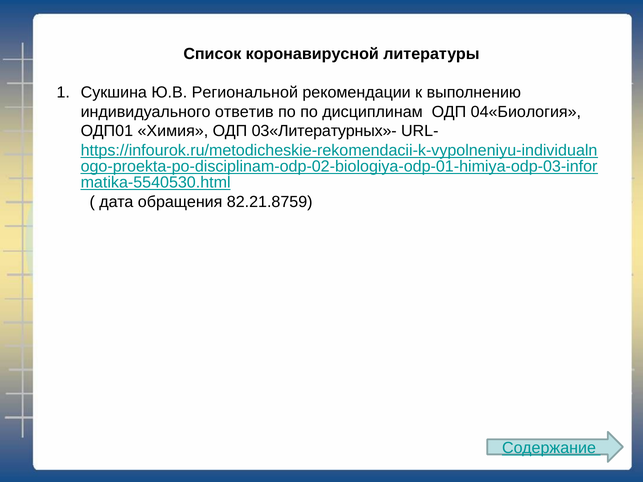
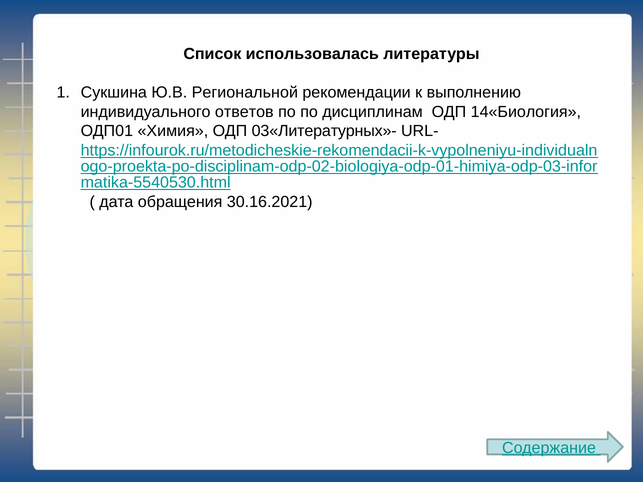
коронавирусной: коронавирусной -> использовалась
ответив: ответив -> ответов
04«Биология: 04«Биология -> 14«Биология
82.21.8759: 82.21.8759 -> 30.16.2021
